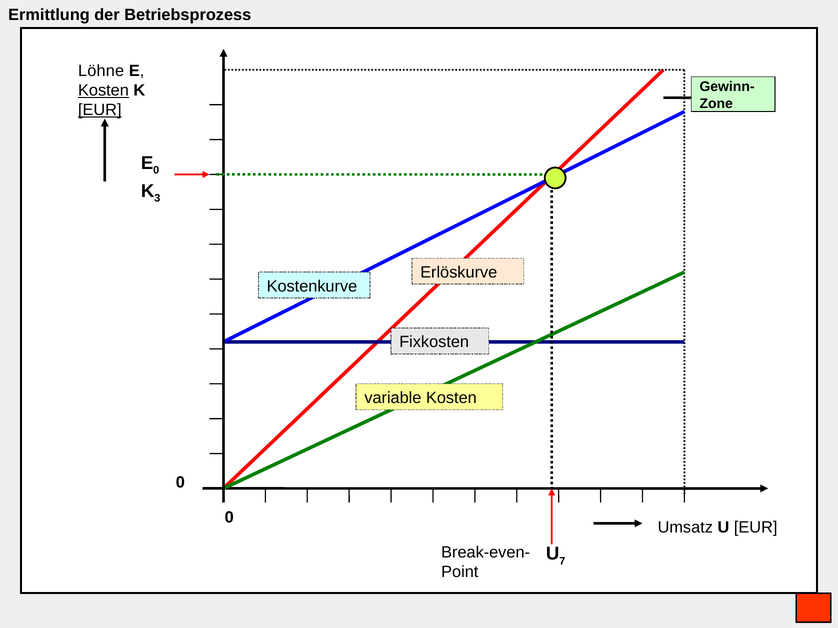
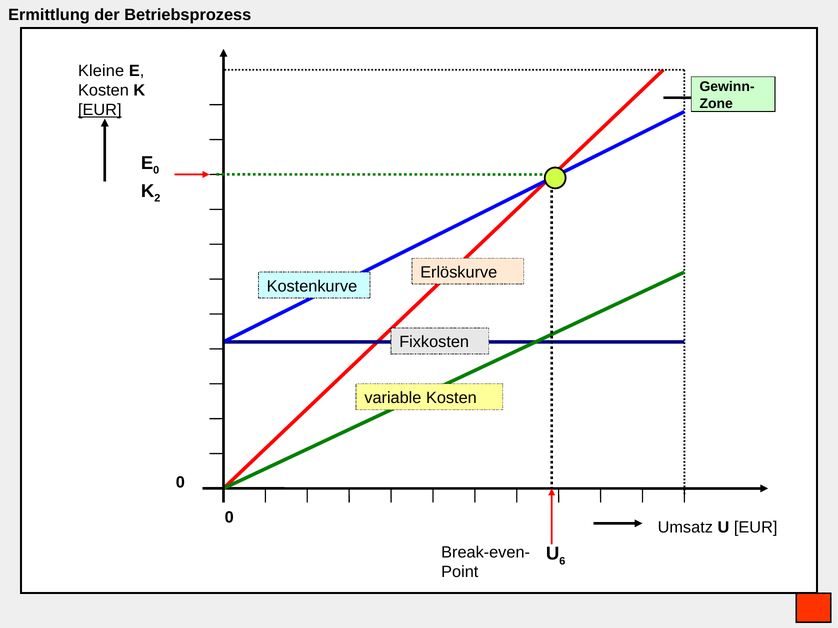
Löhne: Löhne -> Kleine
Kosten at (103, 90) underline: present -> none
3: 3 -> 2
7: 7 -> 6
